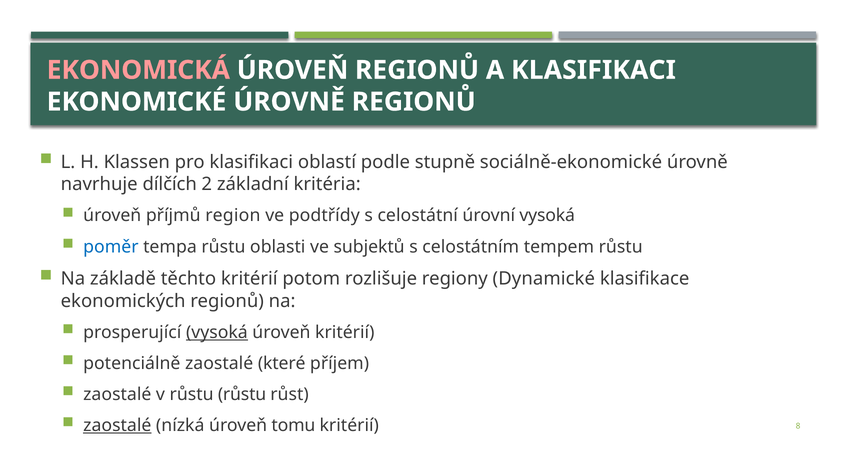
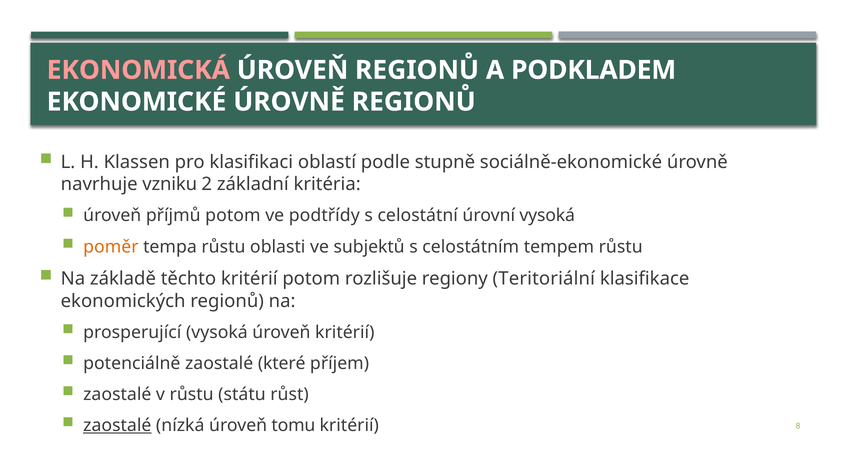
A KLASIFIKACI: KLASIFIKACI -> PODKLADEM
dílčích: dílčích -> vzniku
příjmů region: region -> potom
poměr colour: blue -> orange
Dynamické: Dynamické -> Teritoriální
vysoká at (217, 333) underline: present -> none
růstu růstu: růstu -> státu
